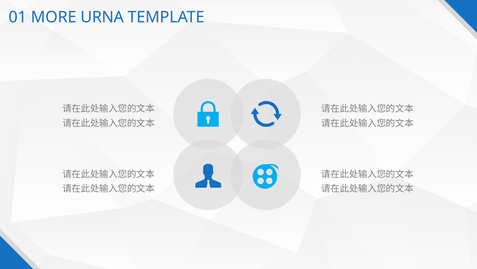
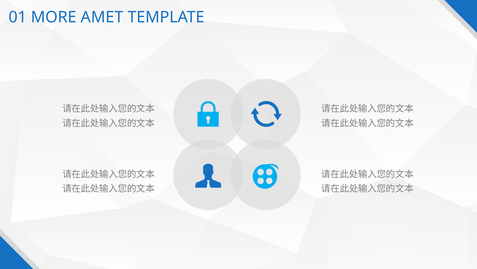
URNA: URNA -> AMET
